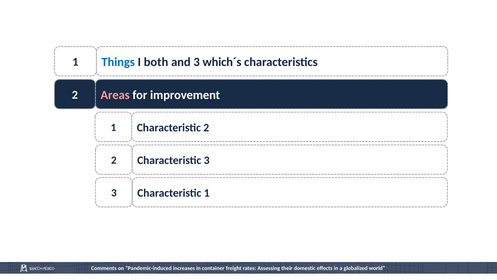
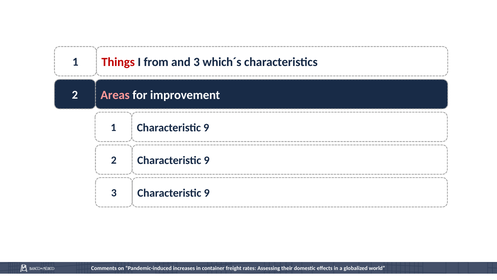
Things colour: blue -> red
both: both -> from
1 Characteristic 2: 2 -> 9
2 Characteristic 3: 3 -> 9
3 Characteristic 1: 1 -> 9
